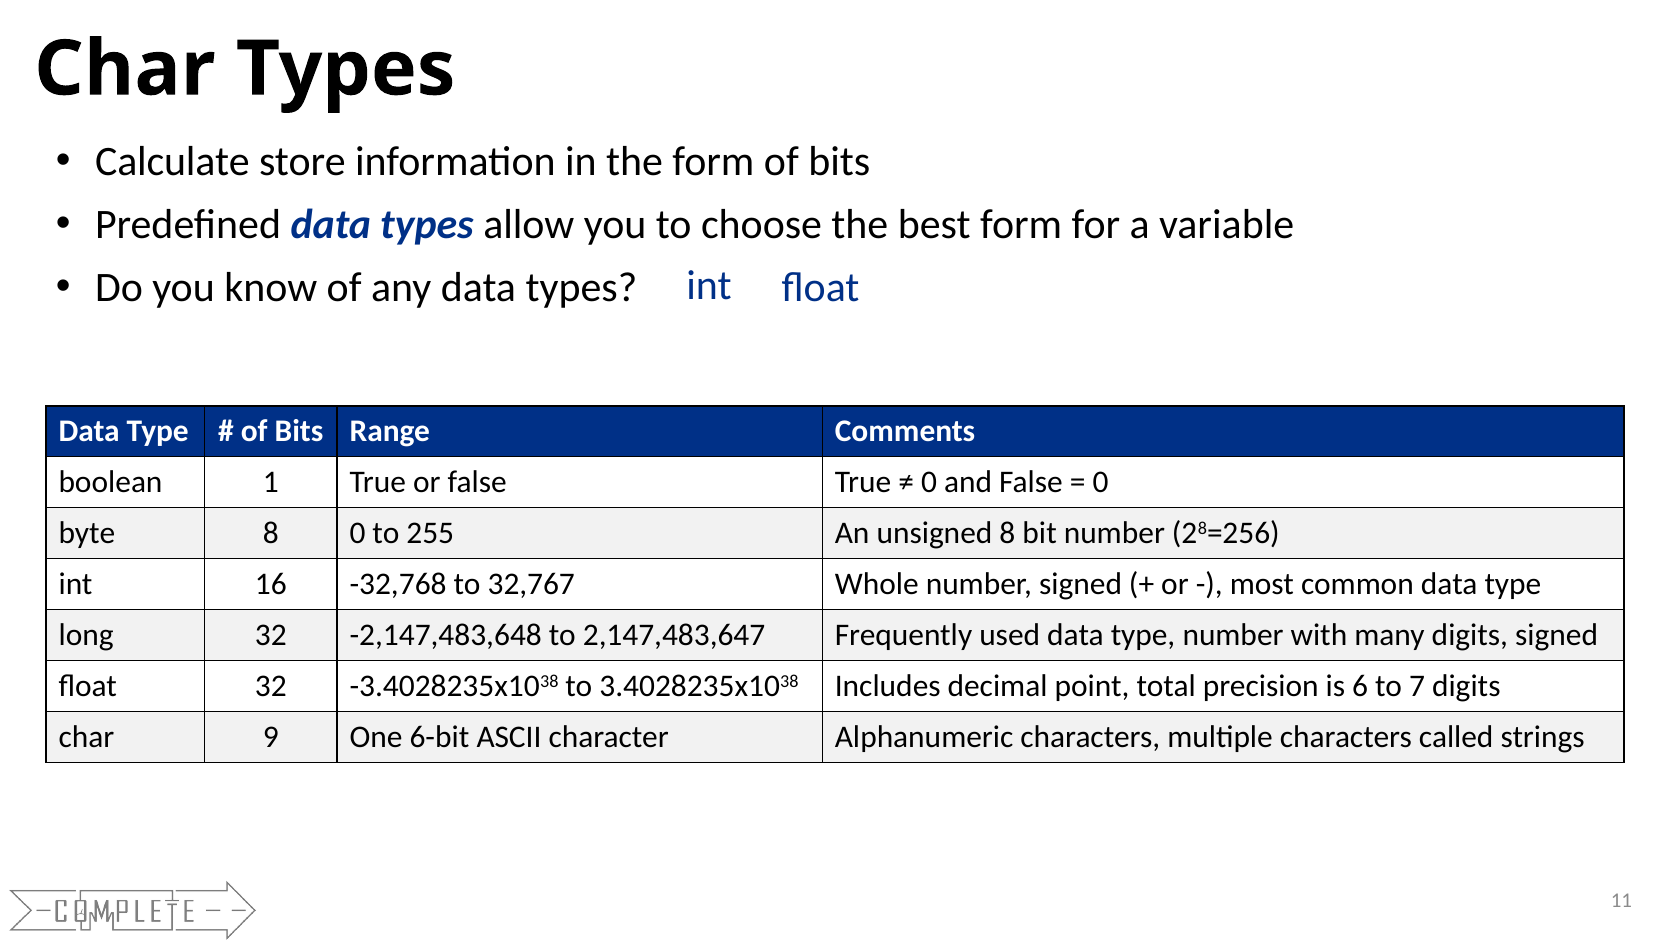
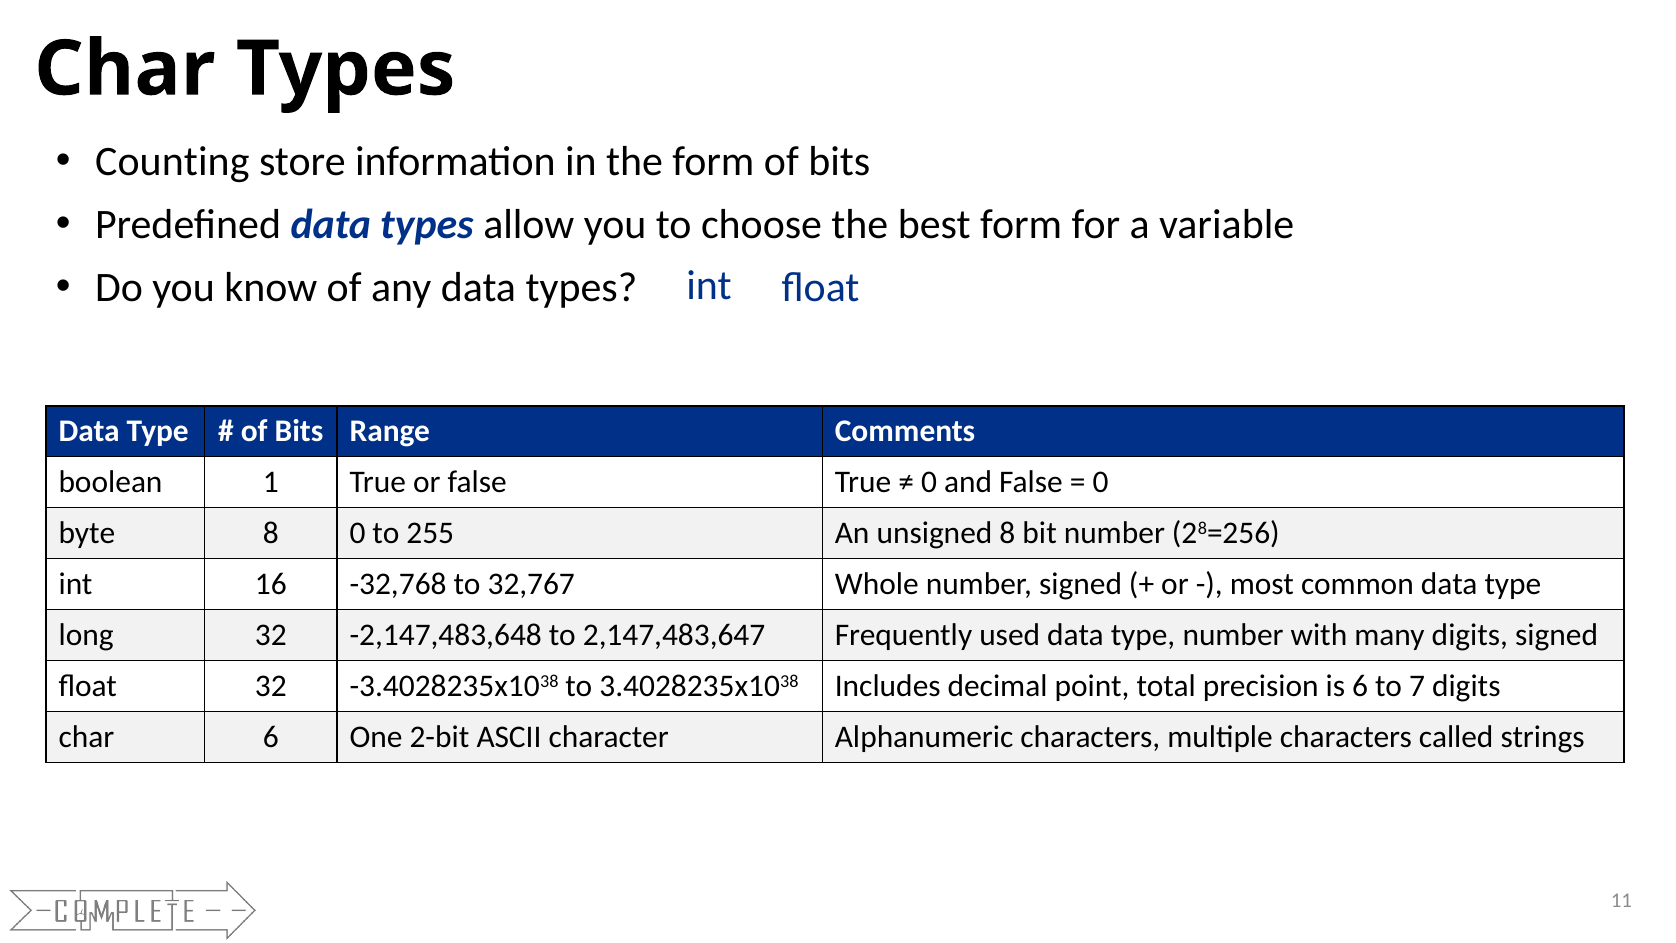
Calculate: Calculate -> Counting
char 9: 9 -> 6
6-bit: 6-bit -> 2-bit
